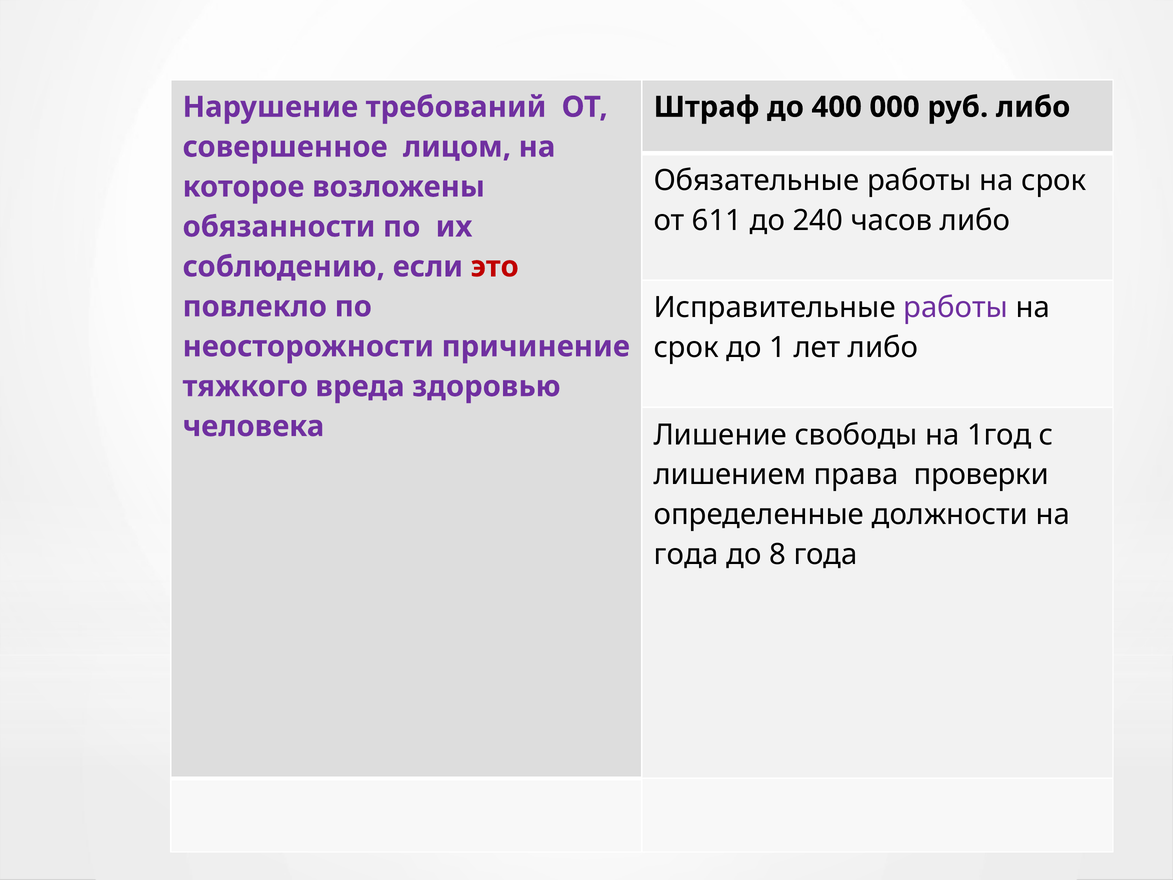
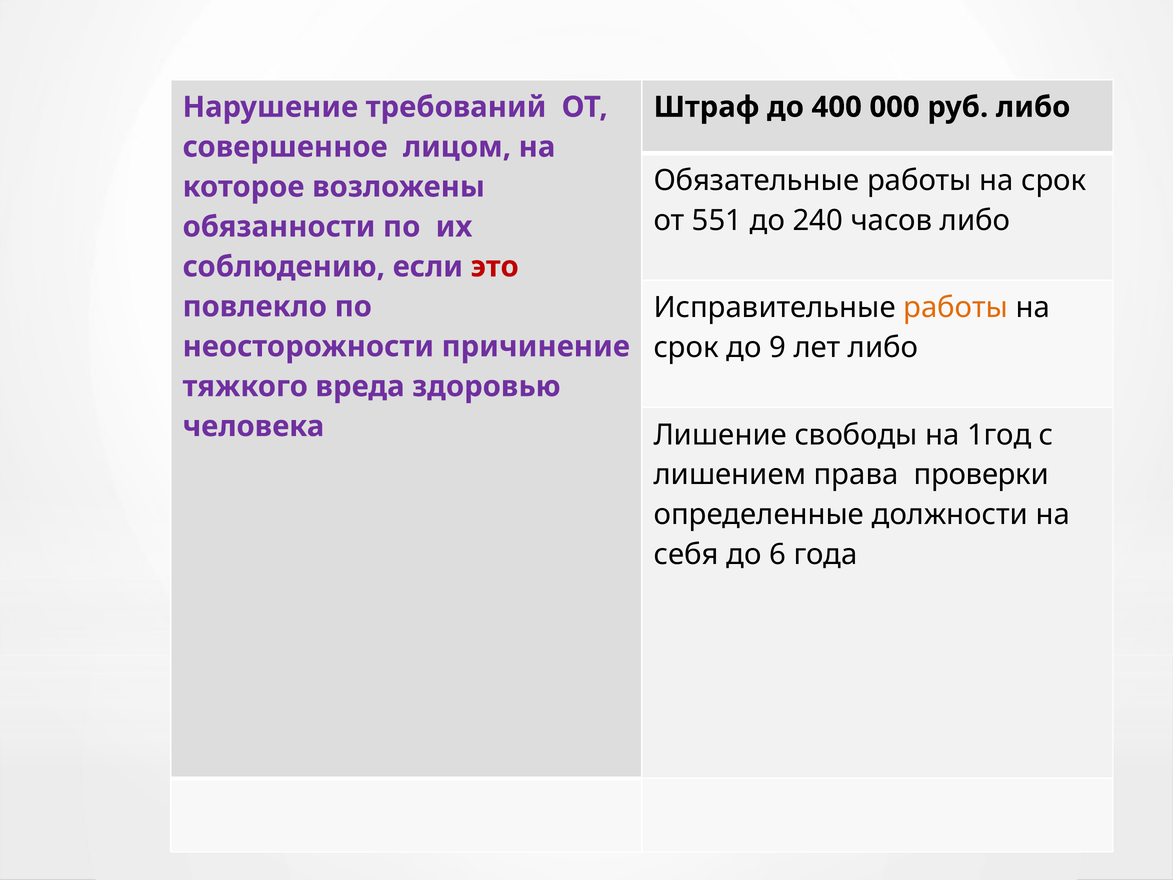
611: 611 -> 551
работы at (956, 308) colour: purple -> orange
1: 1 -> 9
года at (686, 554): года -> себя
8: 8 -> 6
